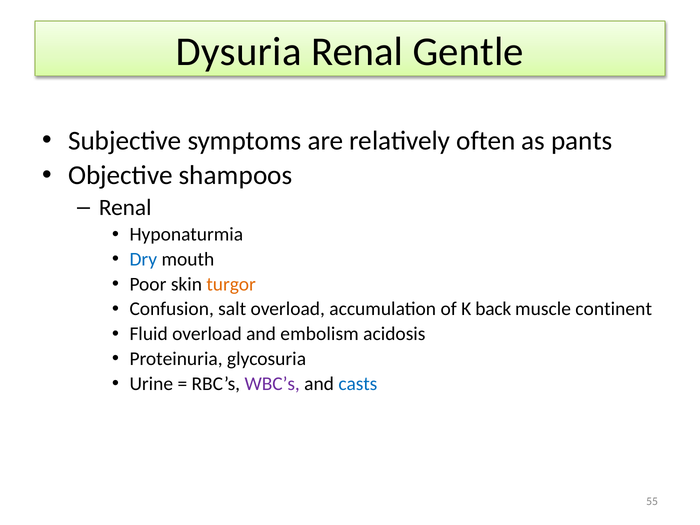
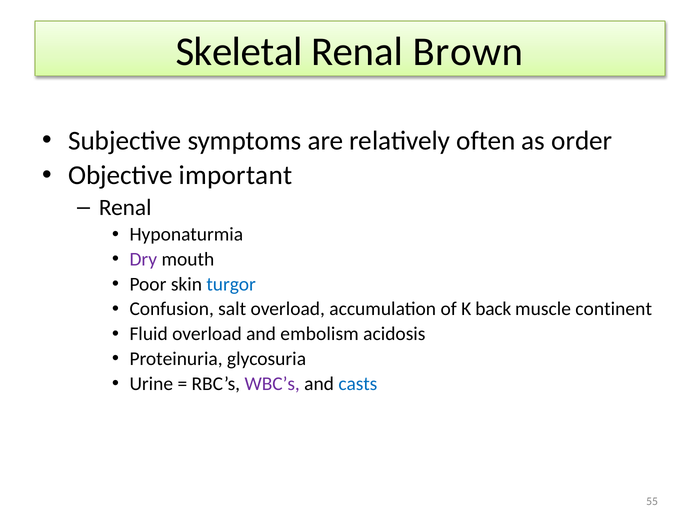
Dysuria: Dysuria -> Skeletal
Gentle: Gentle -> Brown
pants: pants -> order
shampoos: shampoos -> important
Dry colour: blue -> purple
turgor colour: orange -> blue
